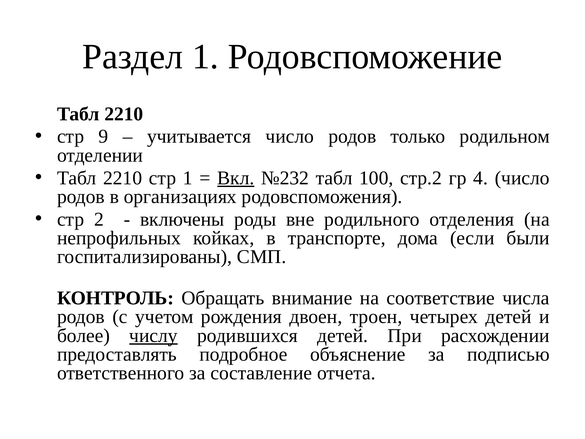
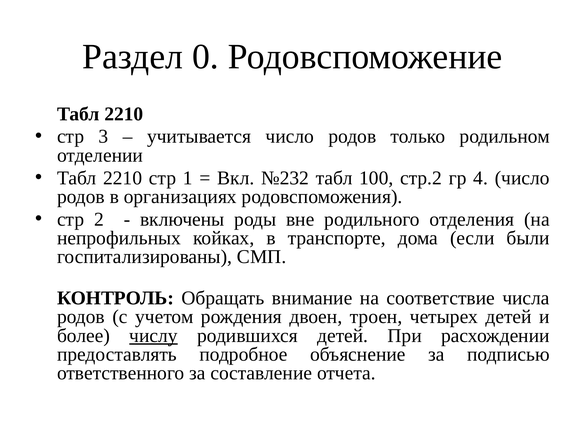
Раздел 1: 1 -> 0
9: 9 -> 3
Вкл underline: present -> none
